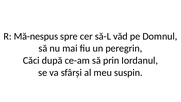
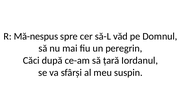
prin: prin -> țară
